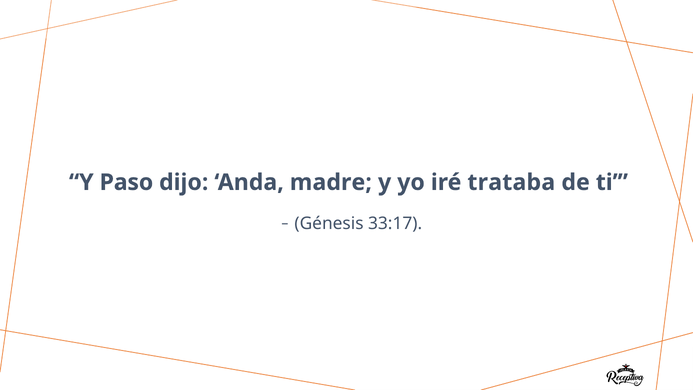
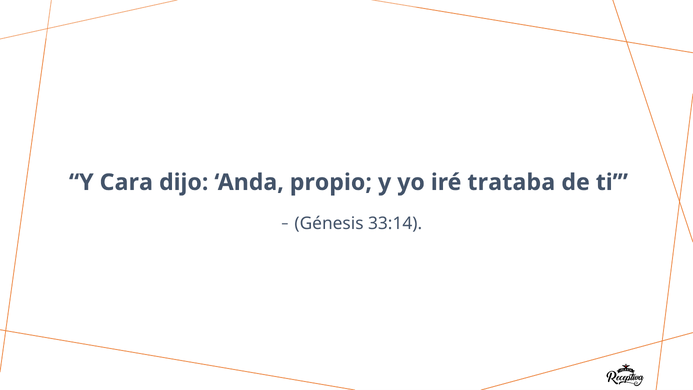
Paso: Paso -> Cara
madre: madre -> propio
33:17: 33:17 -> 33:14
